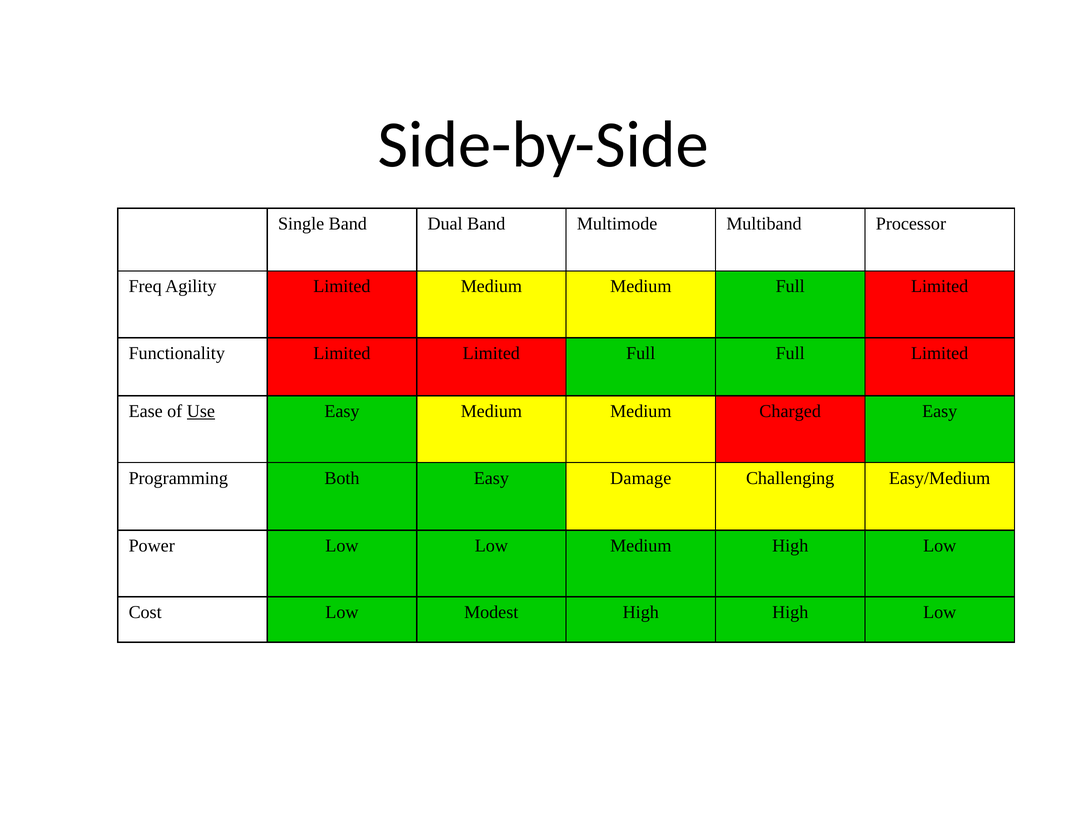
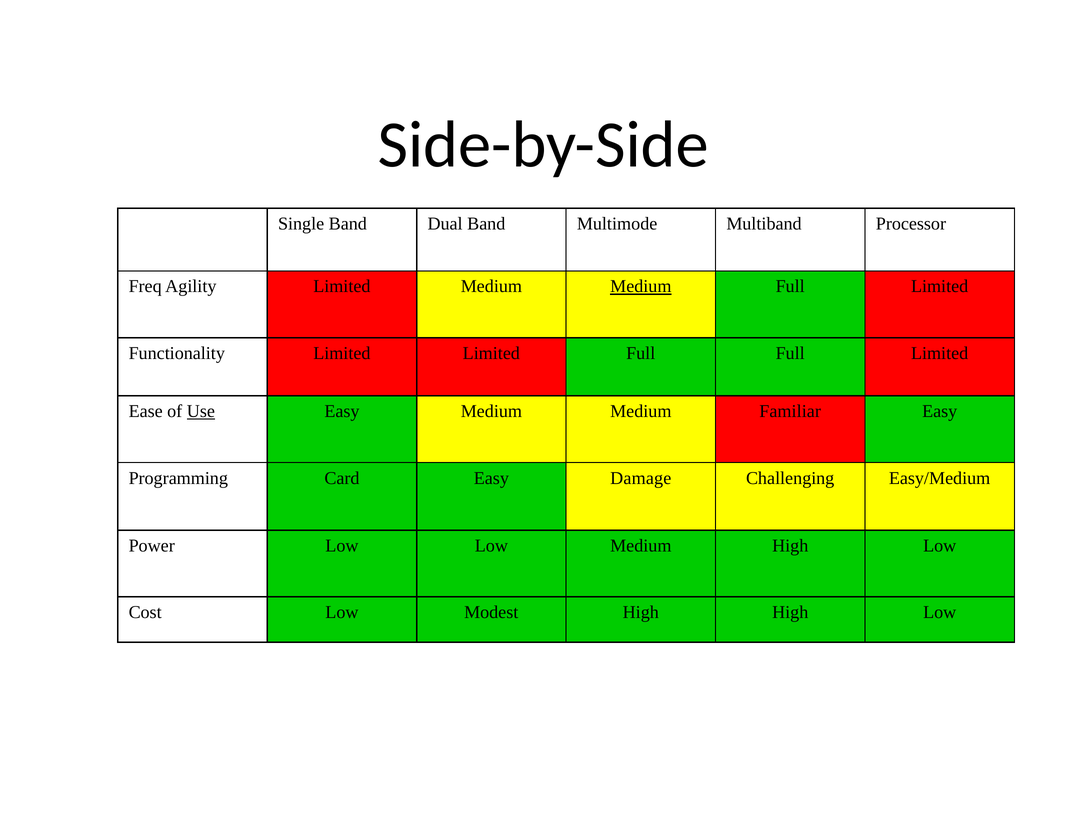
Medium at (641, 287) underline: none -> present
Charged: Charged -> Familiar
Both: Both -> Card
